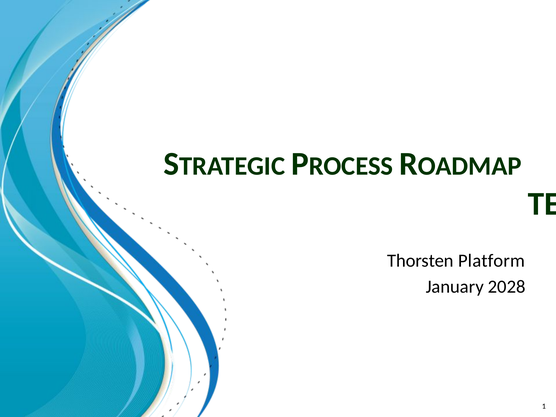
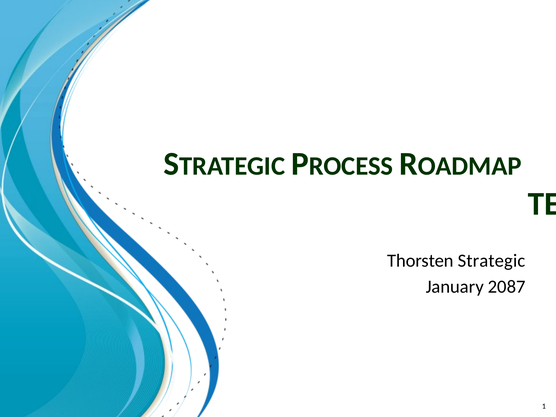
Platform: Platform -> Strategic
2028: 2028 -> 2087
